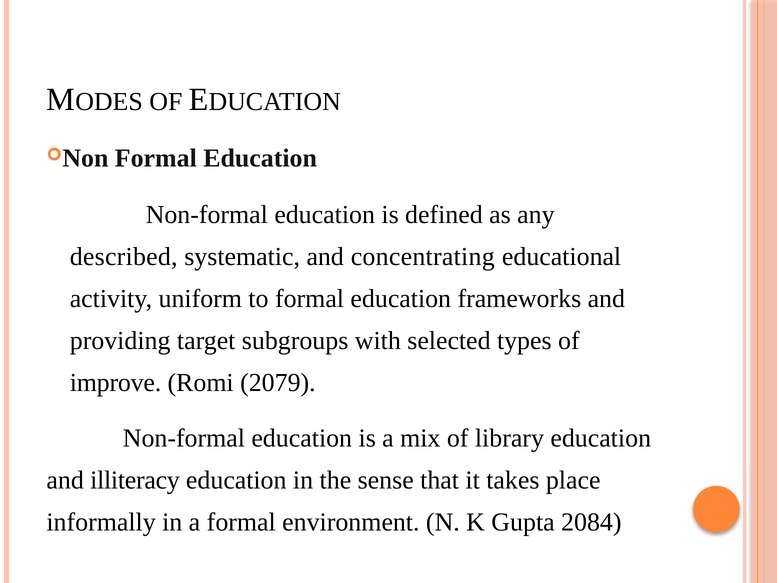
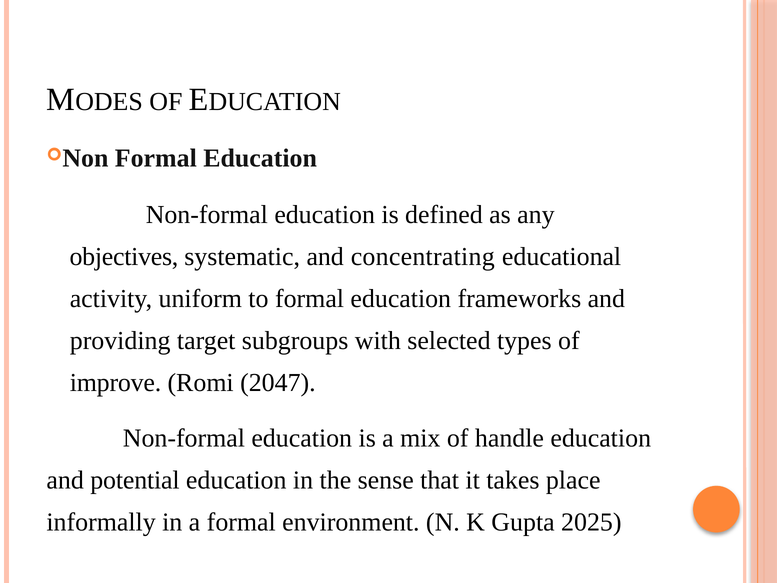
described: described -> objectives
2079: 2079 -> 2047
library: library -> handle
illiteracy: illiteracy -> potential
2084: 2084 -> 2025
